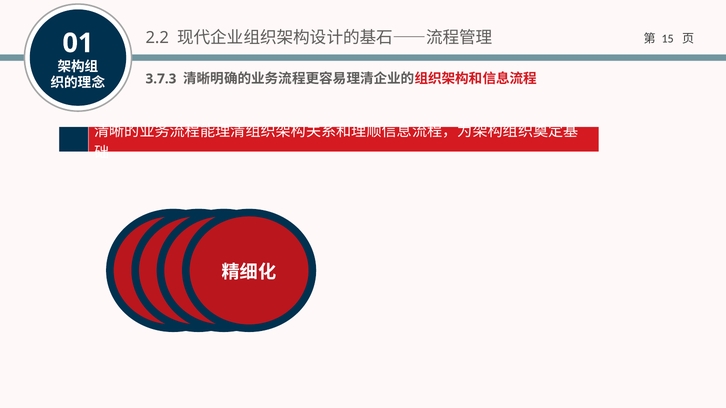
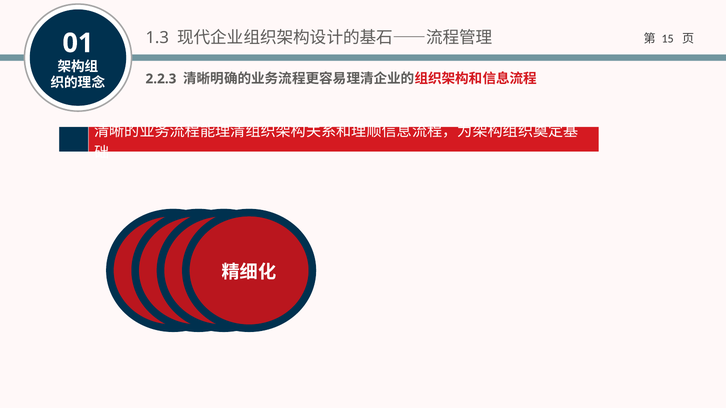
2.2: 2.2 -> 1.3
3.7.3: 3.7.3 -> 2.2.3
